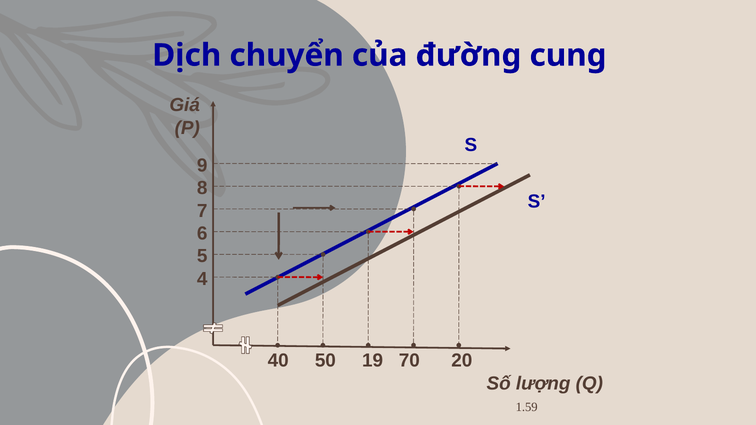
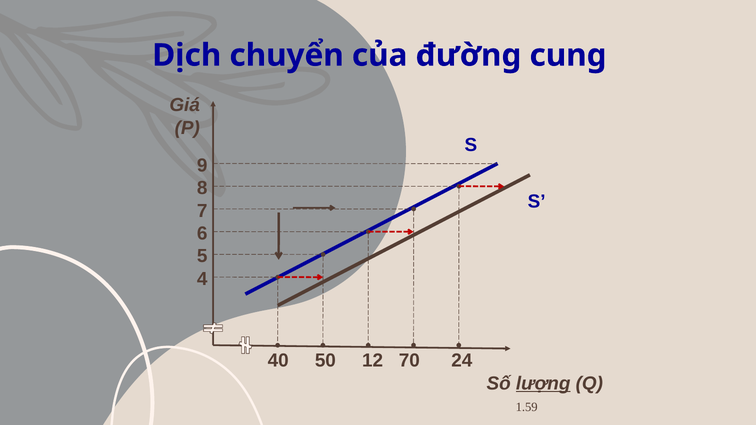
19: 19 -> 12
20: 20 -> 24
lượng underline: none -> present
